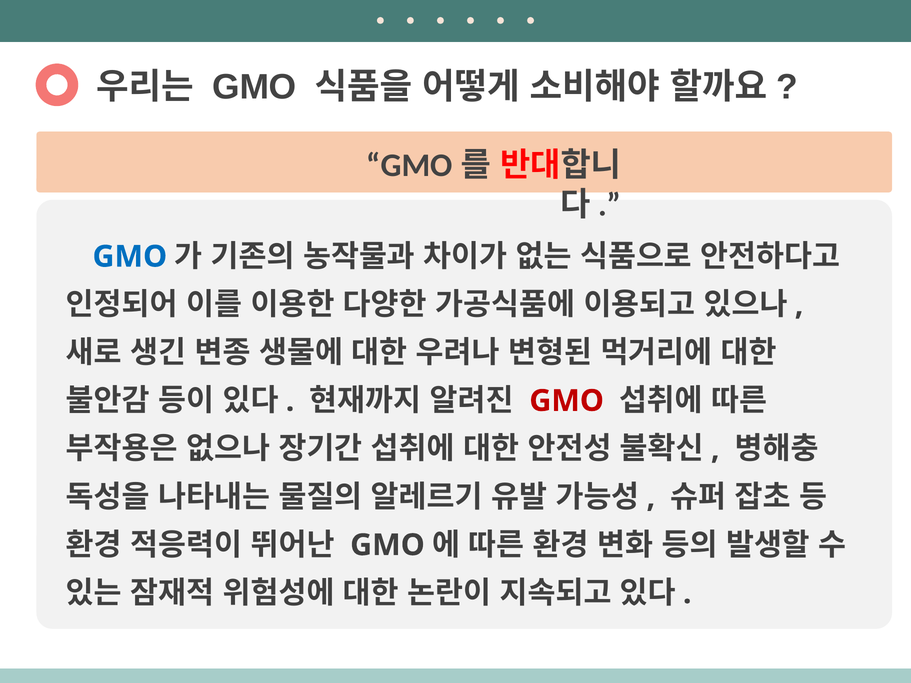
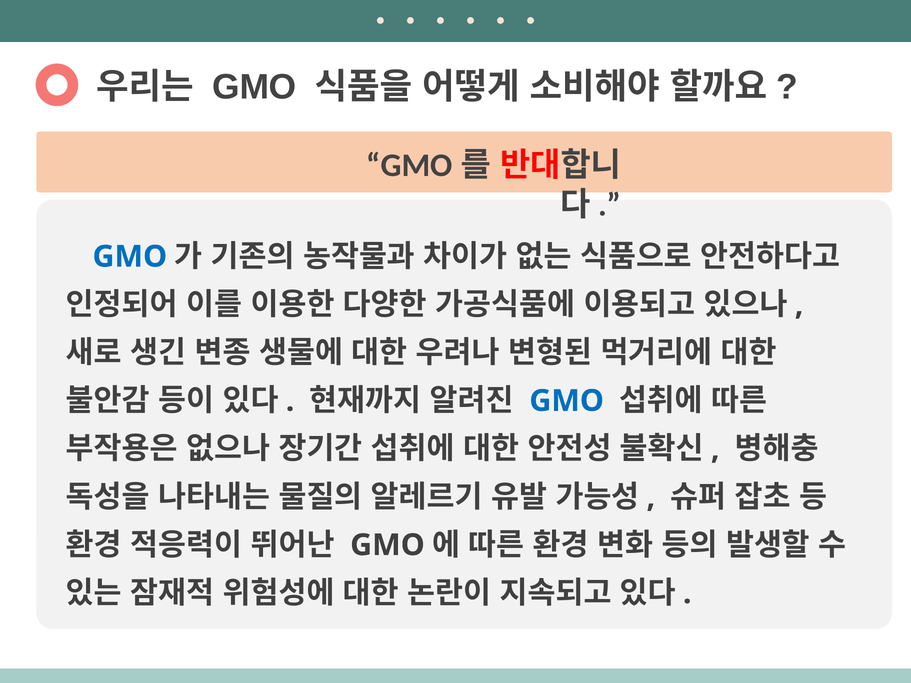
GMO at (567, 401) colour: red -> blue
